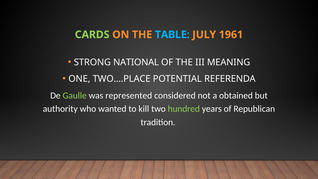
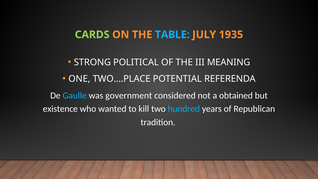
1961: 1961 -> 1935
NATIONAL: NATIONAL -> POLITICAL
Gaulle colour: light green -> light blue
represented: represented -> government
authority: authority -> existence
hundred colour: light green -> light blue
